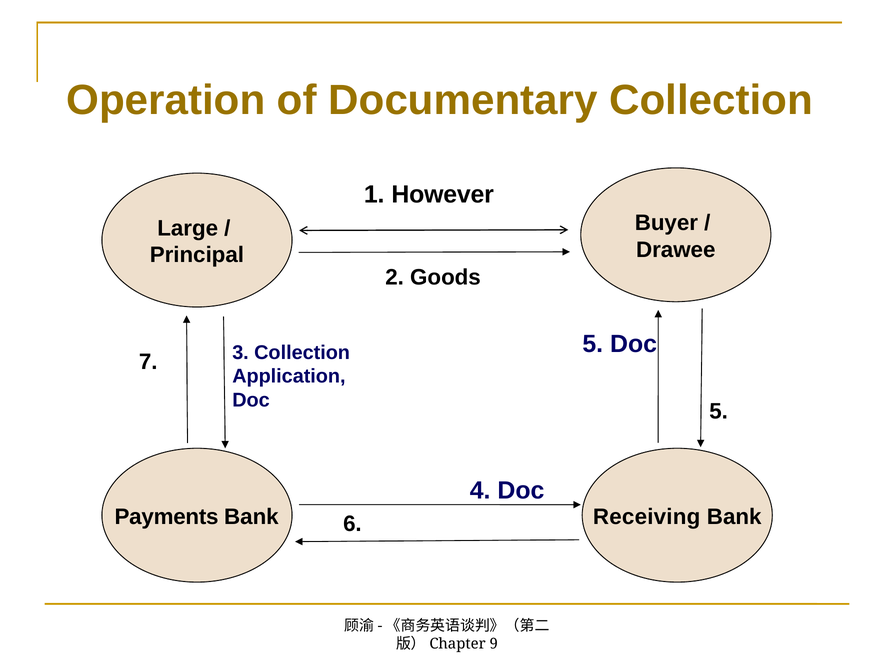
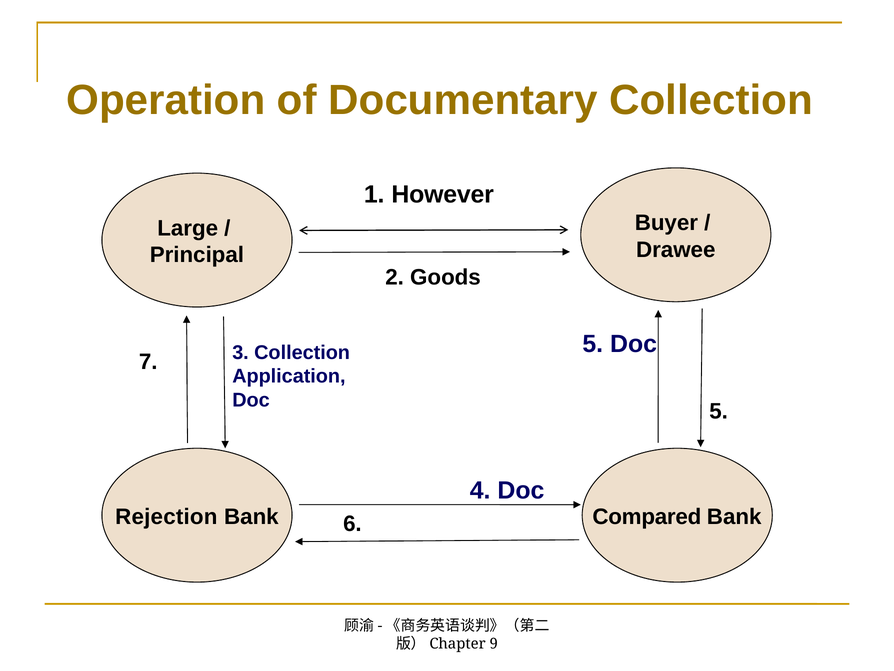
Payments: Payments -> Rejection
Receiving: Receiving -> Compared
